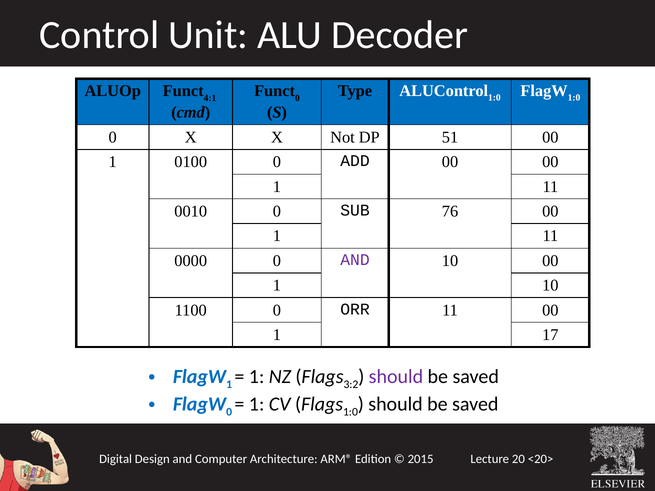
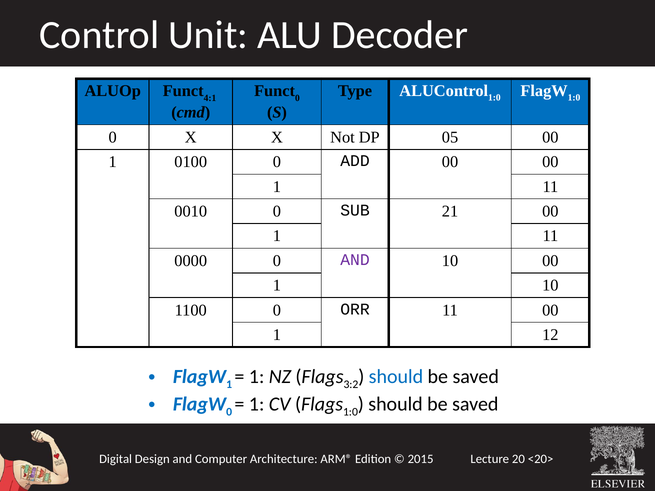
51: 51 -> 05
76: 76 -> 21
17: 17 -> 12
should at (396, 377) colour: purple -> blue
